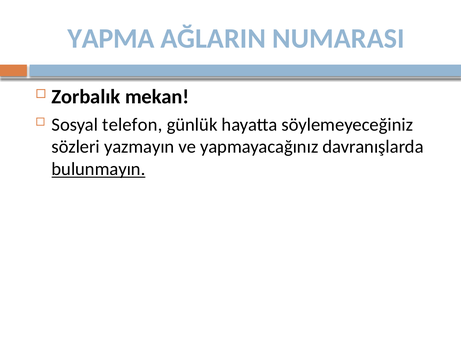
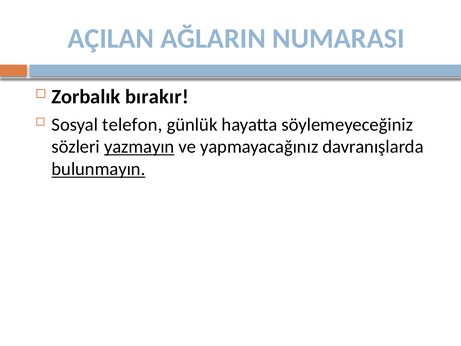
YAPMA: YAPMA -> AÇILAN
mekan: mekan -> bırakır
yazmayın underline: none -> present
